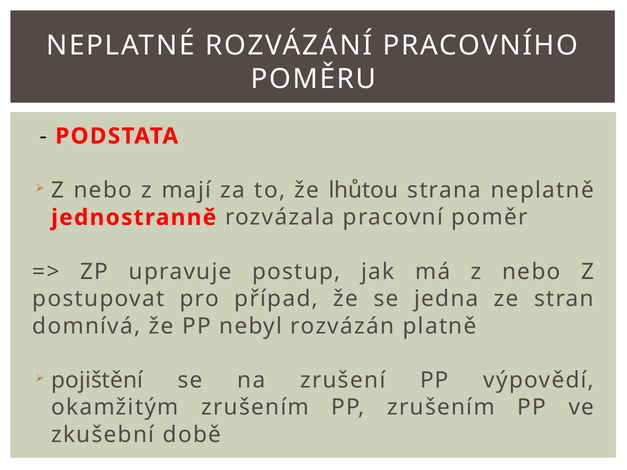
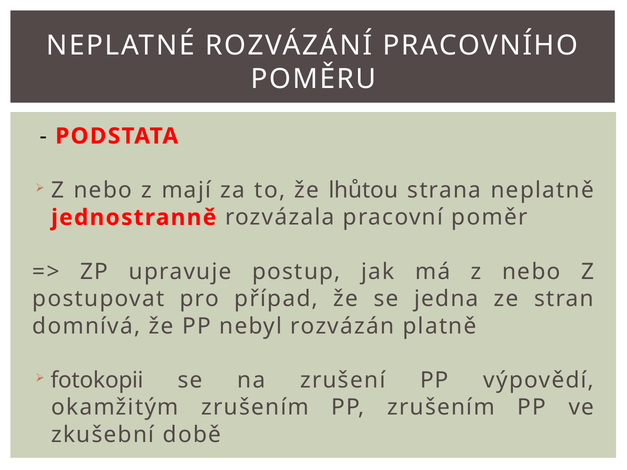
pojištění: pojištění -> fotokopii
